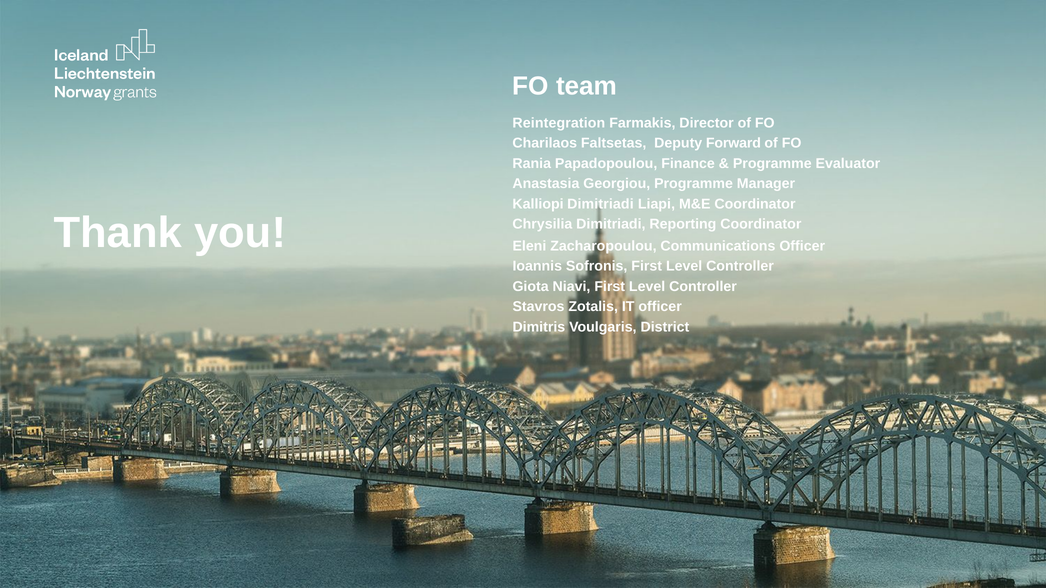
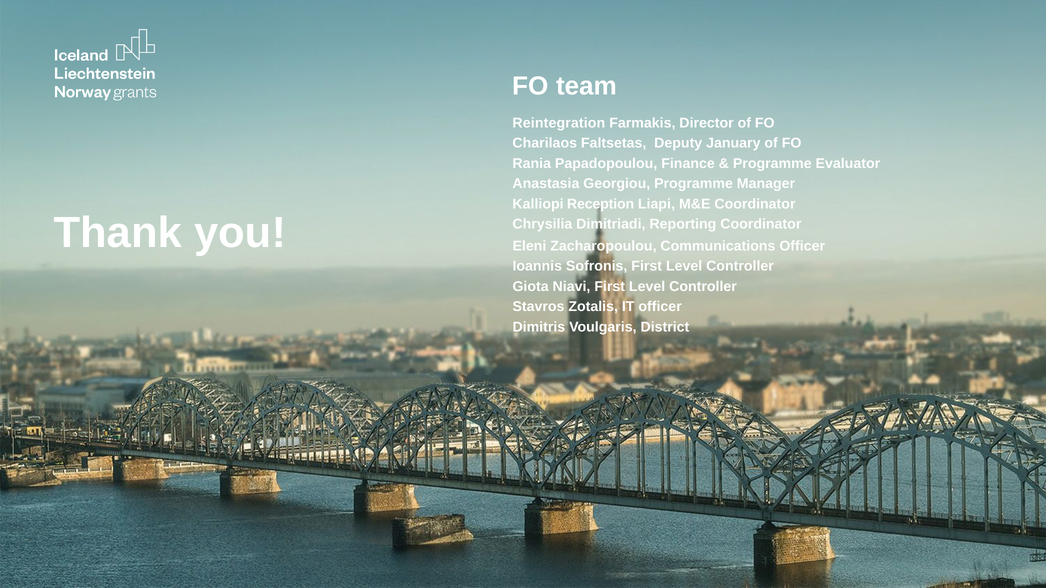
Forward: Forward -> January
Kalliopi Dimitriadi: Dimitriadi -> Reception
